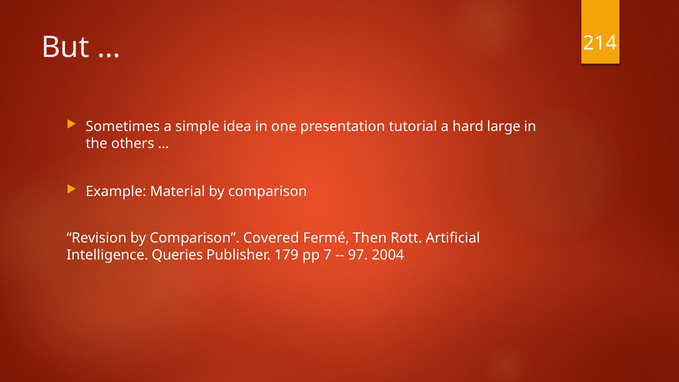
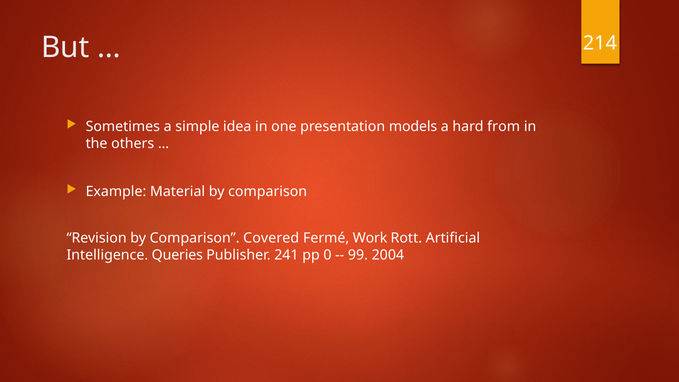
tutorial: tutorial -> models
large: large -> from
Then: Then -> Work
179: 179 -> 241
7: 7 -> 0
97: 97 -> 99
